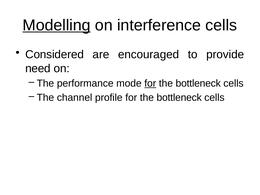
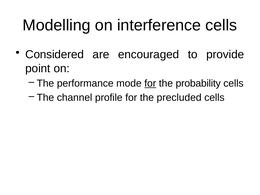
Modelling underline: present -> none
need: need -> point
bottleneck at (198, 83): bottleneck -> probability
bottleneck at (179, 98): bottleneck -> precluded
